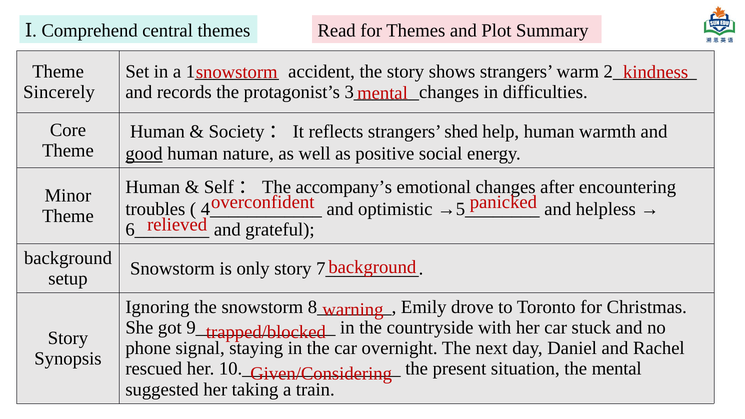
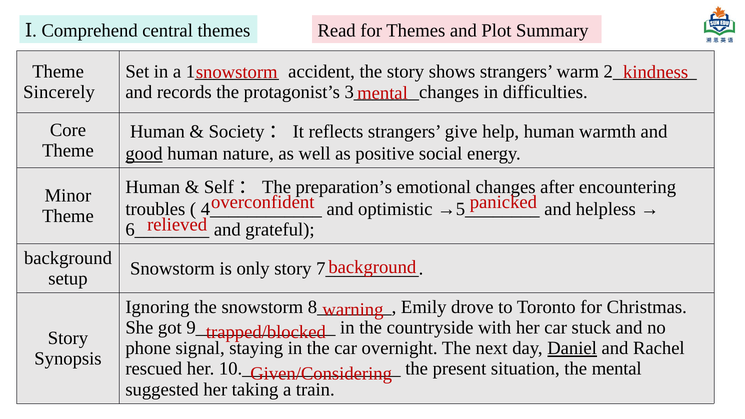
shed: shed -> give
accompany’s: accompany’s -> preparation’s
Daniel underline: none -> present
